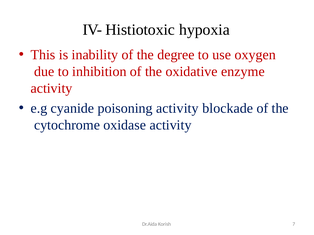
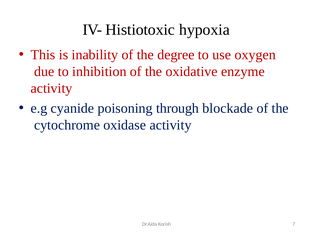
poisoning activity: activity -> through
